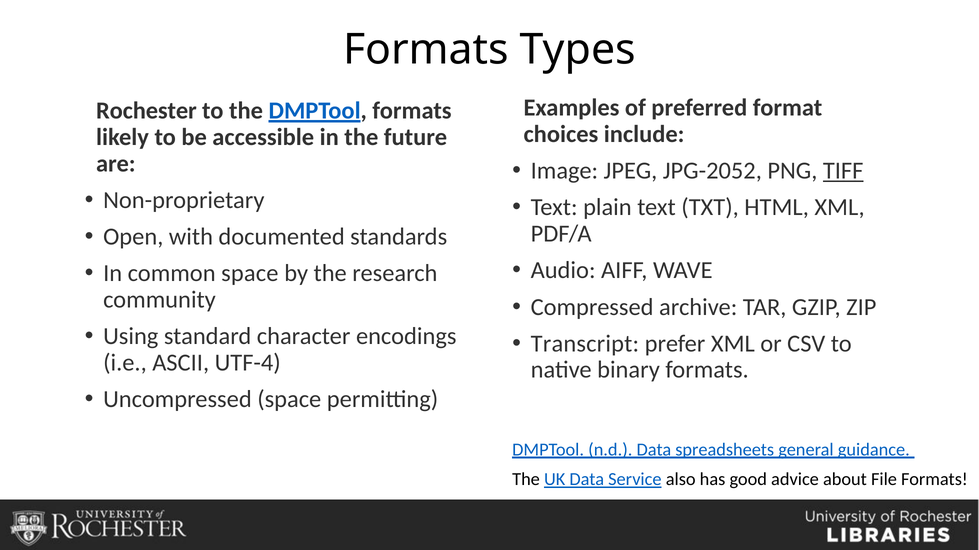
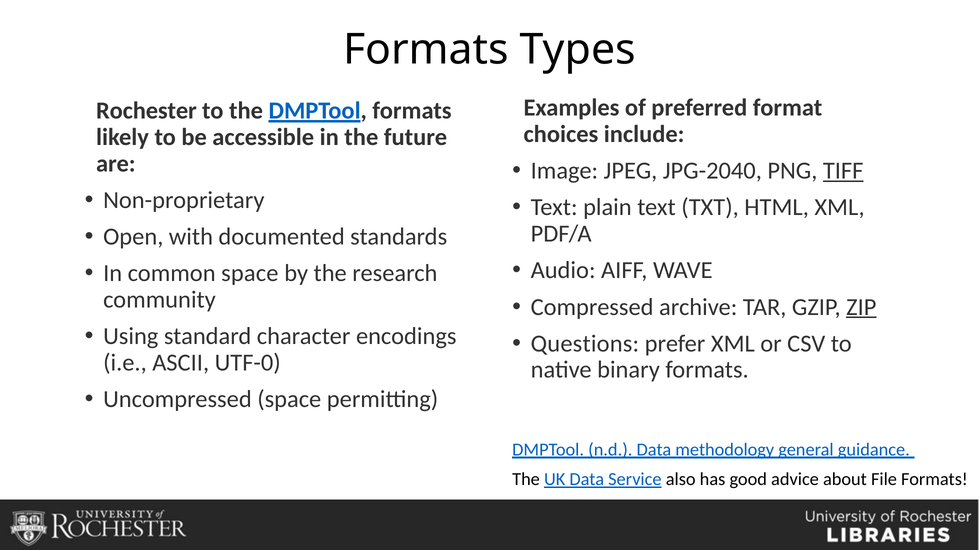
JPG-2052: JPG-2052 -> JPG-2040
ZIP underline: none -> present
Transcript: Transcript -> Questions
UTF-4: UTF-4 -> UTF-0
spreadsheets: spreadsheets -> methodology
